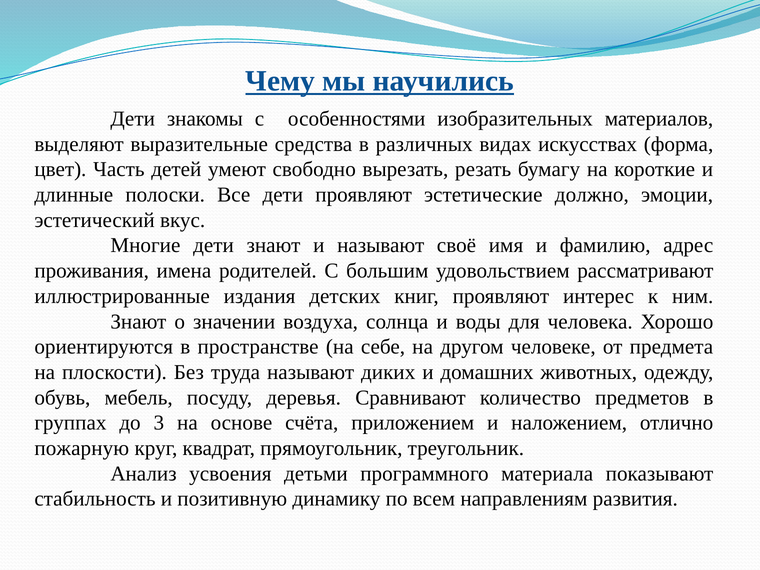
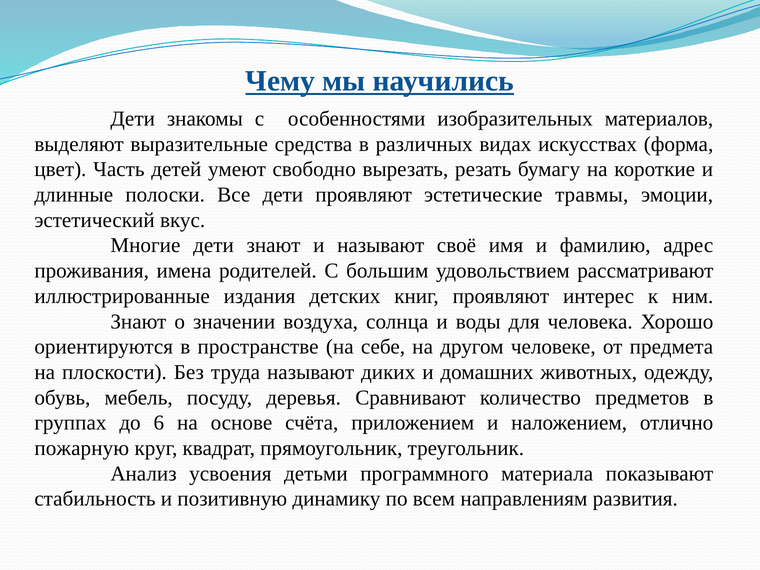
должно: должно -> травмы
3: 3 -> 6
